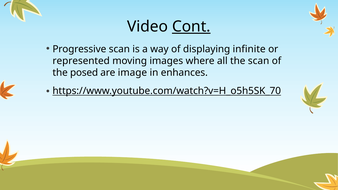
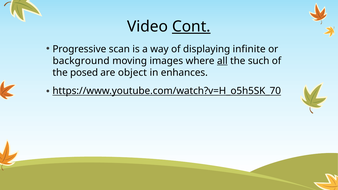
represented: represented -> background
all underline: none -> present
the scan: scan -> such
image: image -> object
